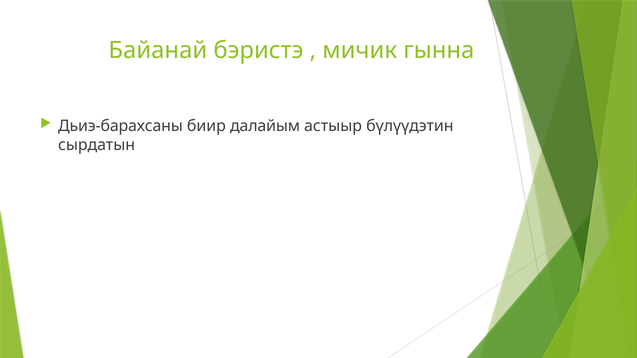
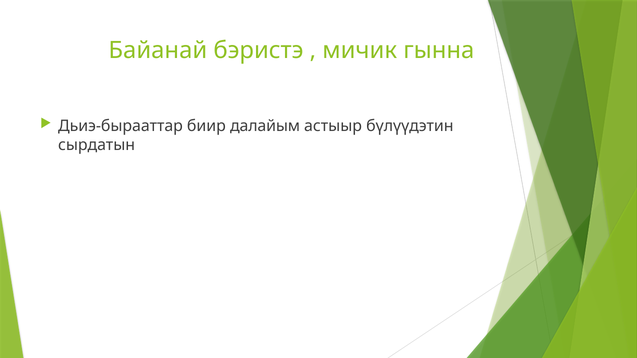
Дьиэ-барахсаны: Дьиэ-барахсаны -> Дьиэ-бырааттар
